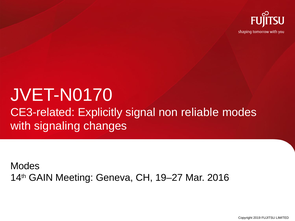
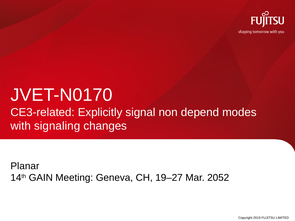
reliable: reliable -> depend
Modes at (25, 166): Modes -> Planar
2016: 2016 -> 2052
